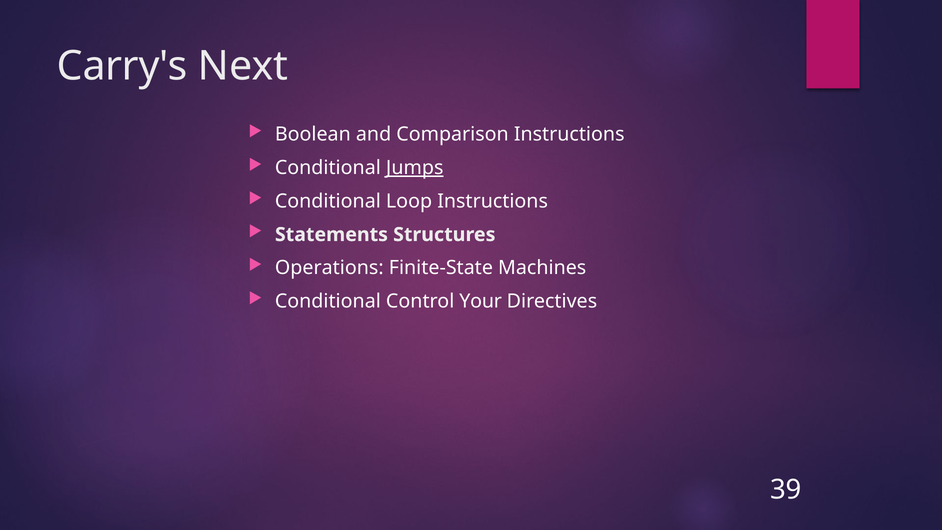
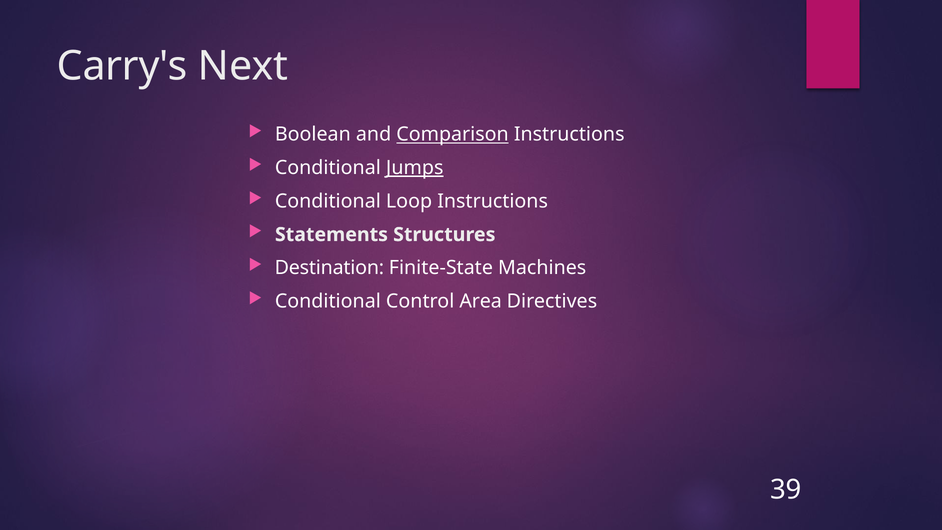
Comparison underline: none -> present
Operations: Operations -> Destination
Your: Your -> Area
